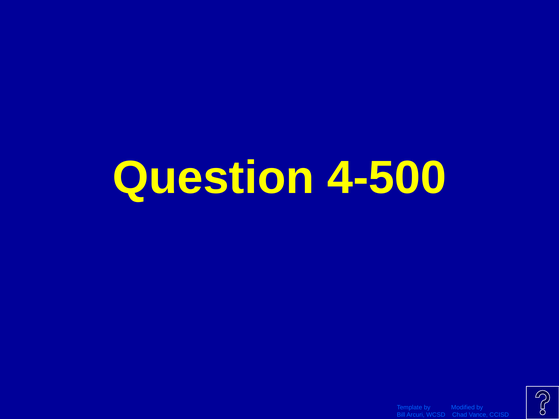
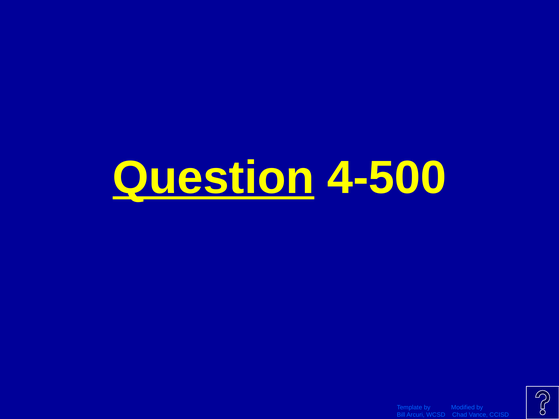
Question underline: none -> present
